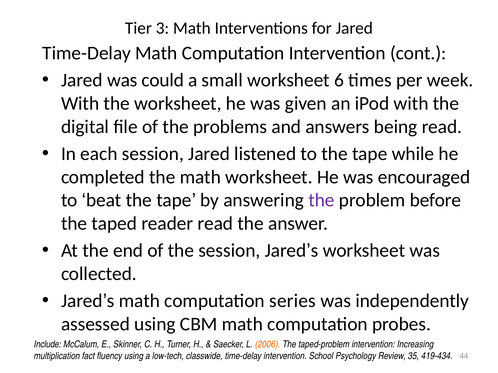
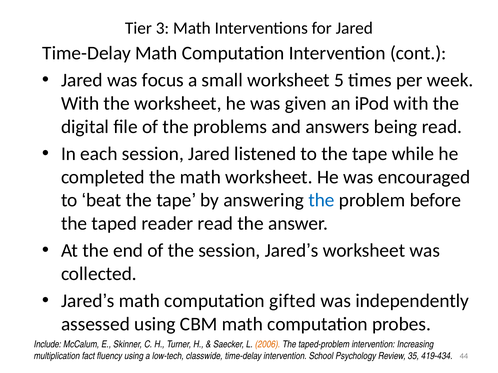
could: could -> focus
6: 6 -> 5
the at (321, 200) colour: purple -> blue
series: series -> gifted
